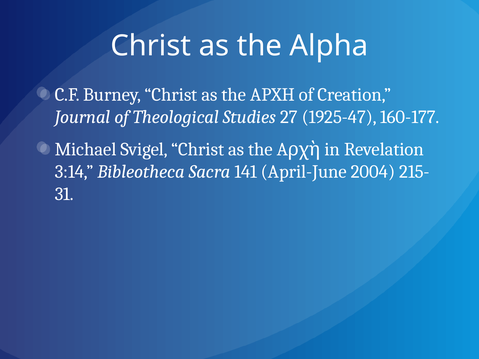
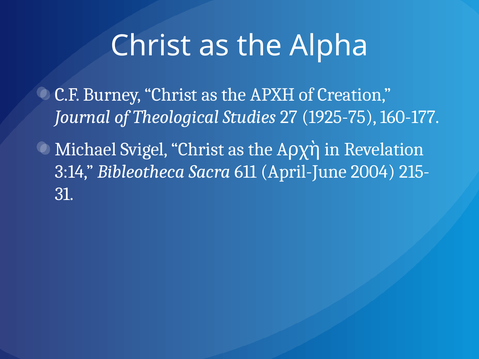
1925-47: 1925-47 -> 1925-75
141: 141 -> 611
